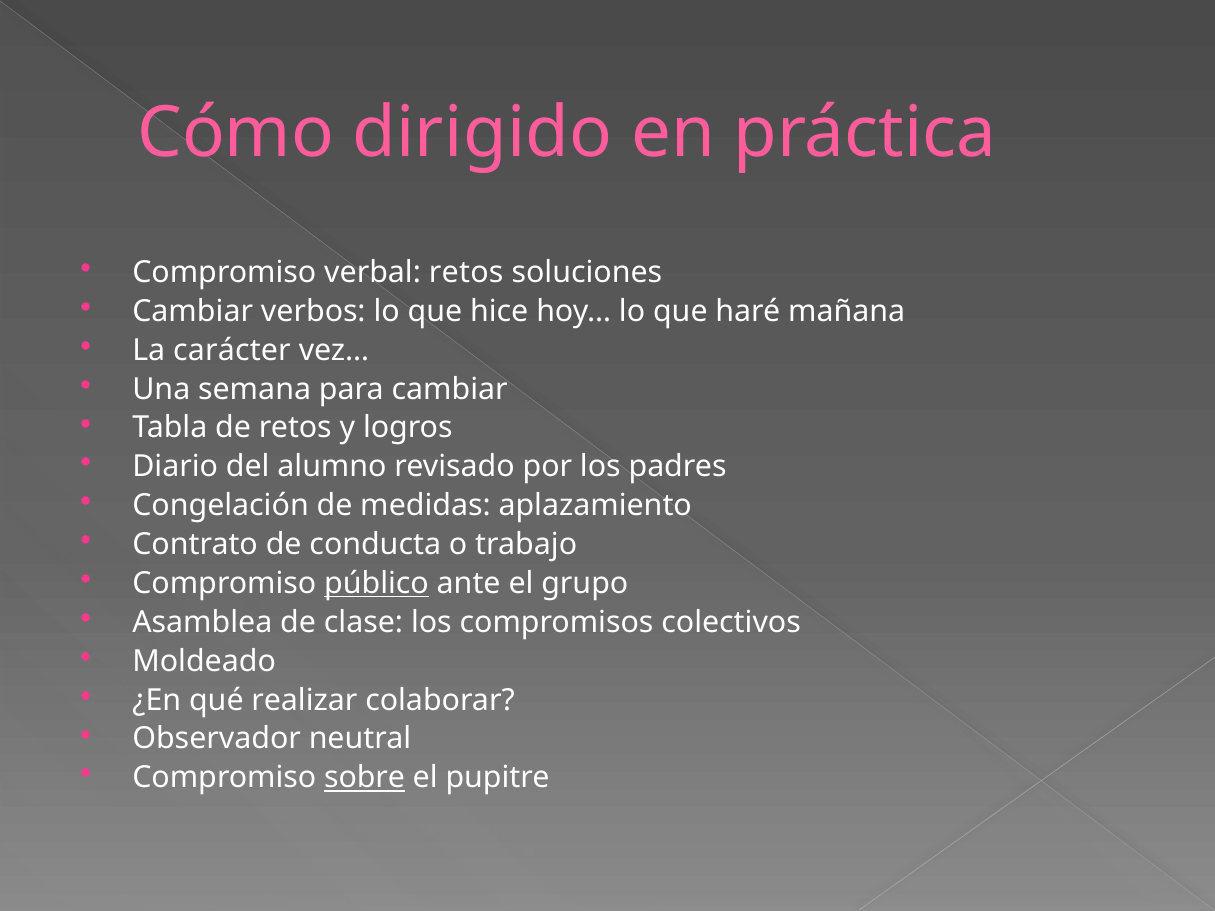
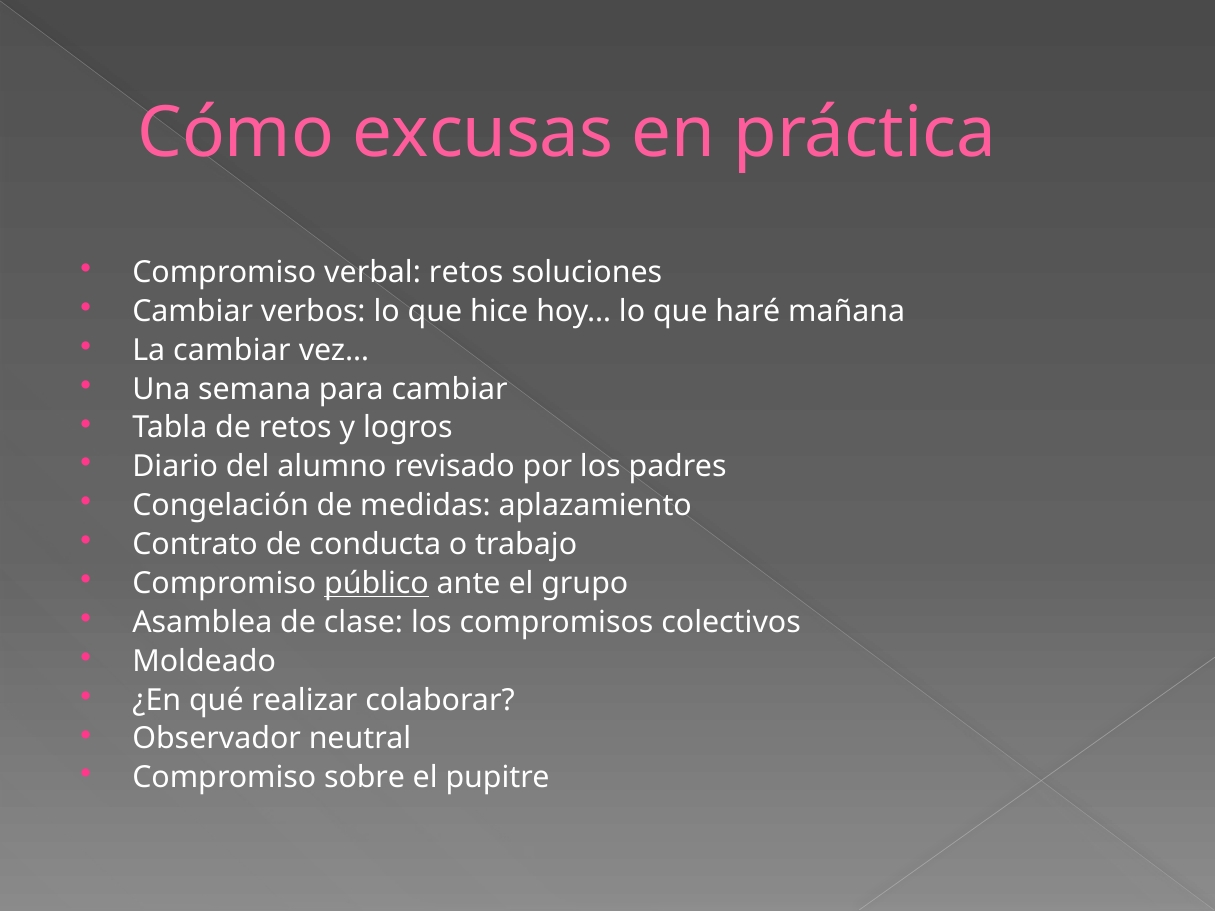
dirigido: dirigido -> excusas
La carácter: carácter -> cambiar
sobre underline: present -> none
